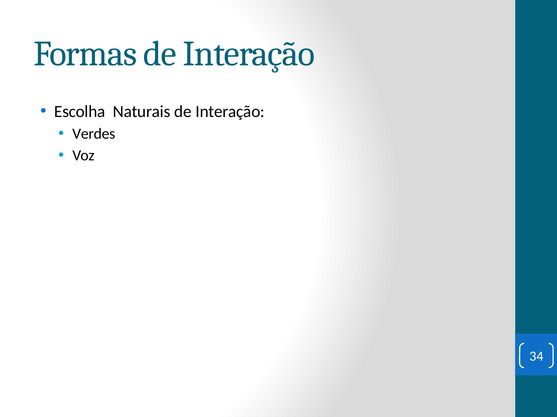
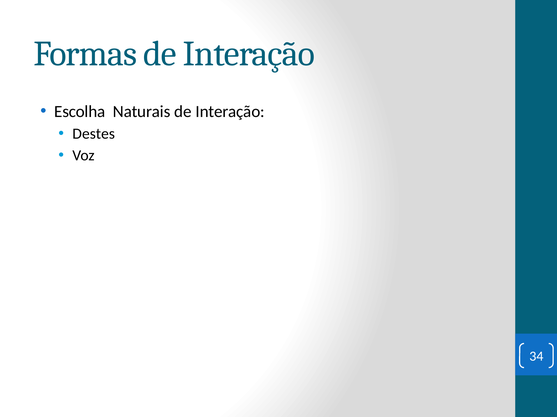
Verdes: Verdes -> Destes
